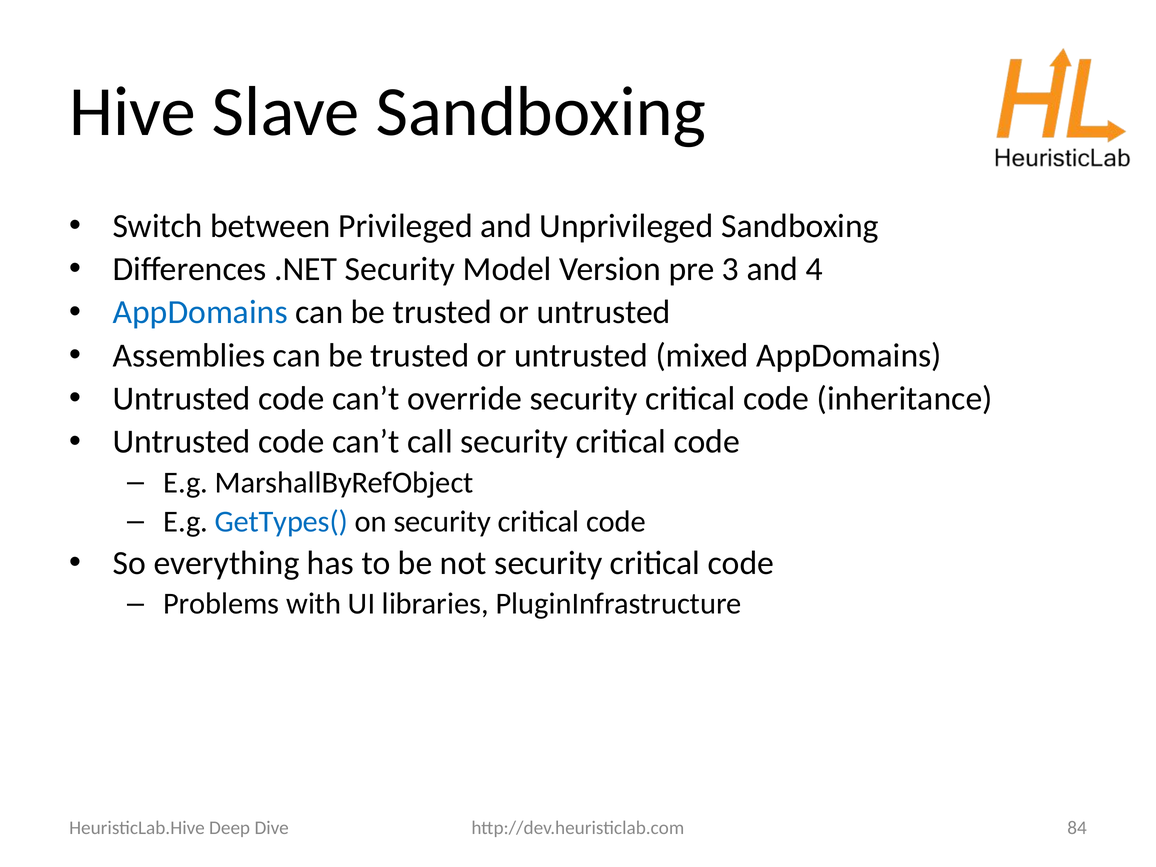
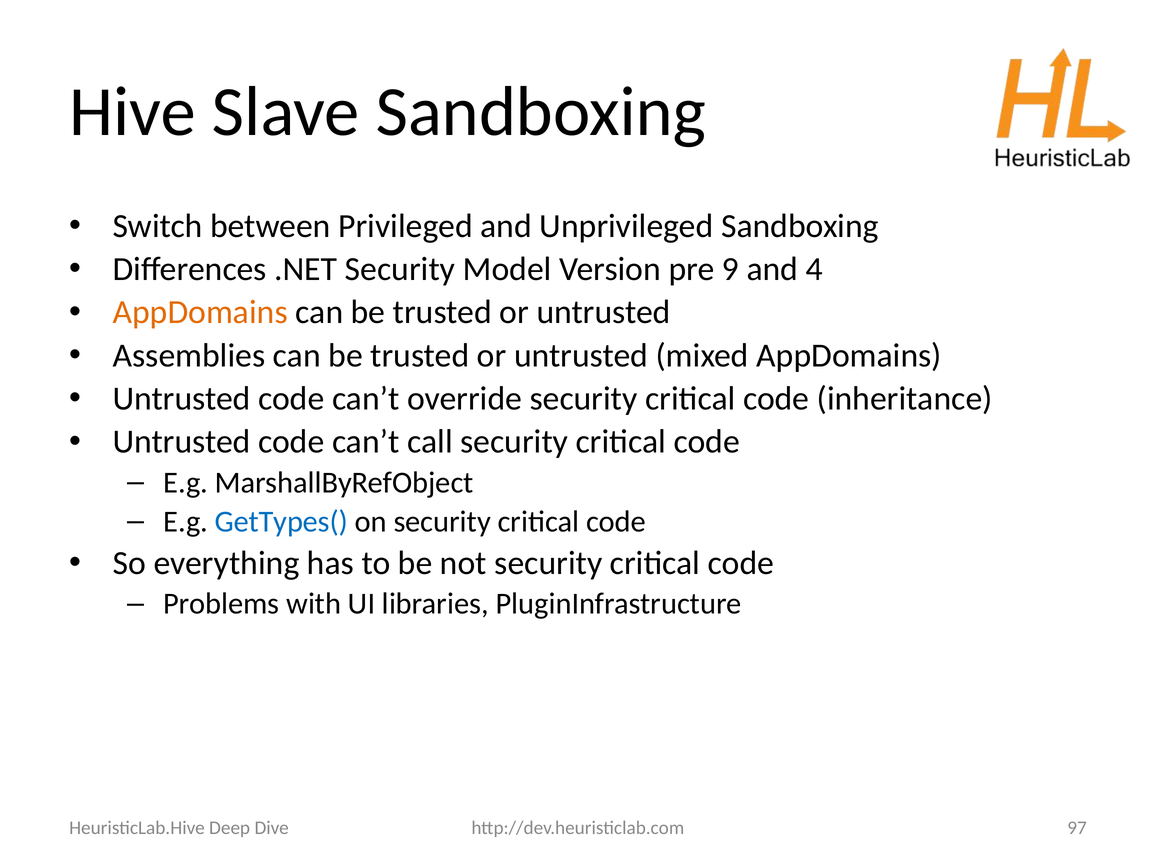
3: 3 -> 9
AppDomains at (200, 312) colour: blue -> orange
84: 84 -> 97
